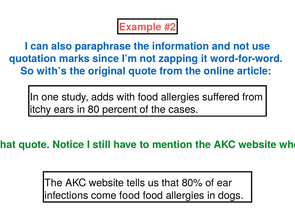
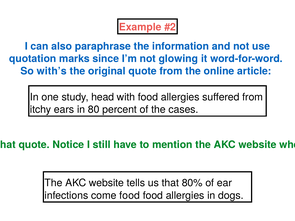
zapping: zapping -> glowing
adds: adds -> head
